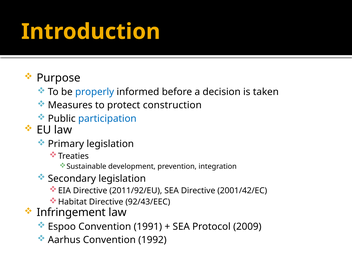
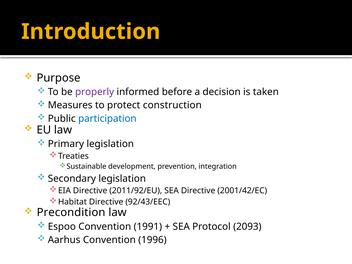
properly colour: blue -> purple
Infringement: Infringement -> Precondition
2009: 2009 -> 2093
1992: 1992 -> 1996
